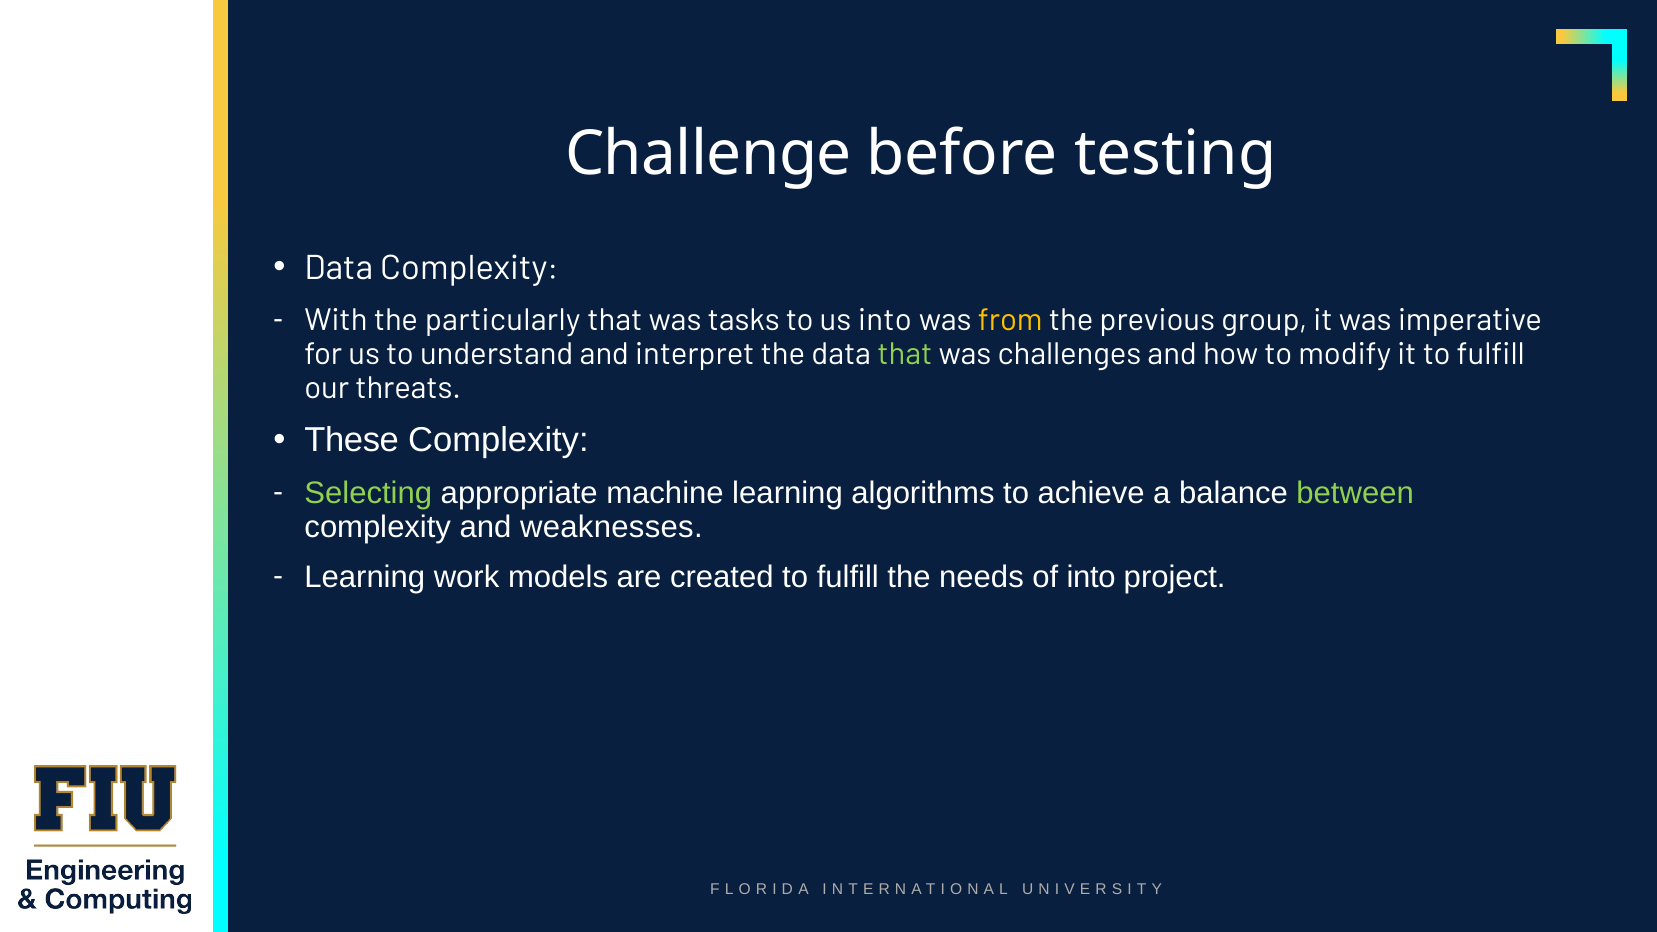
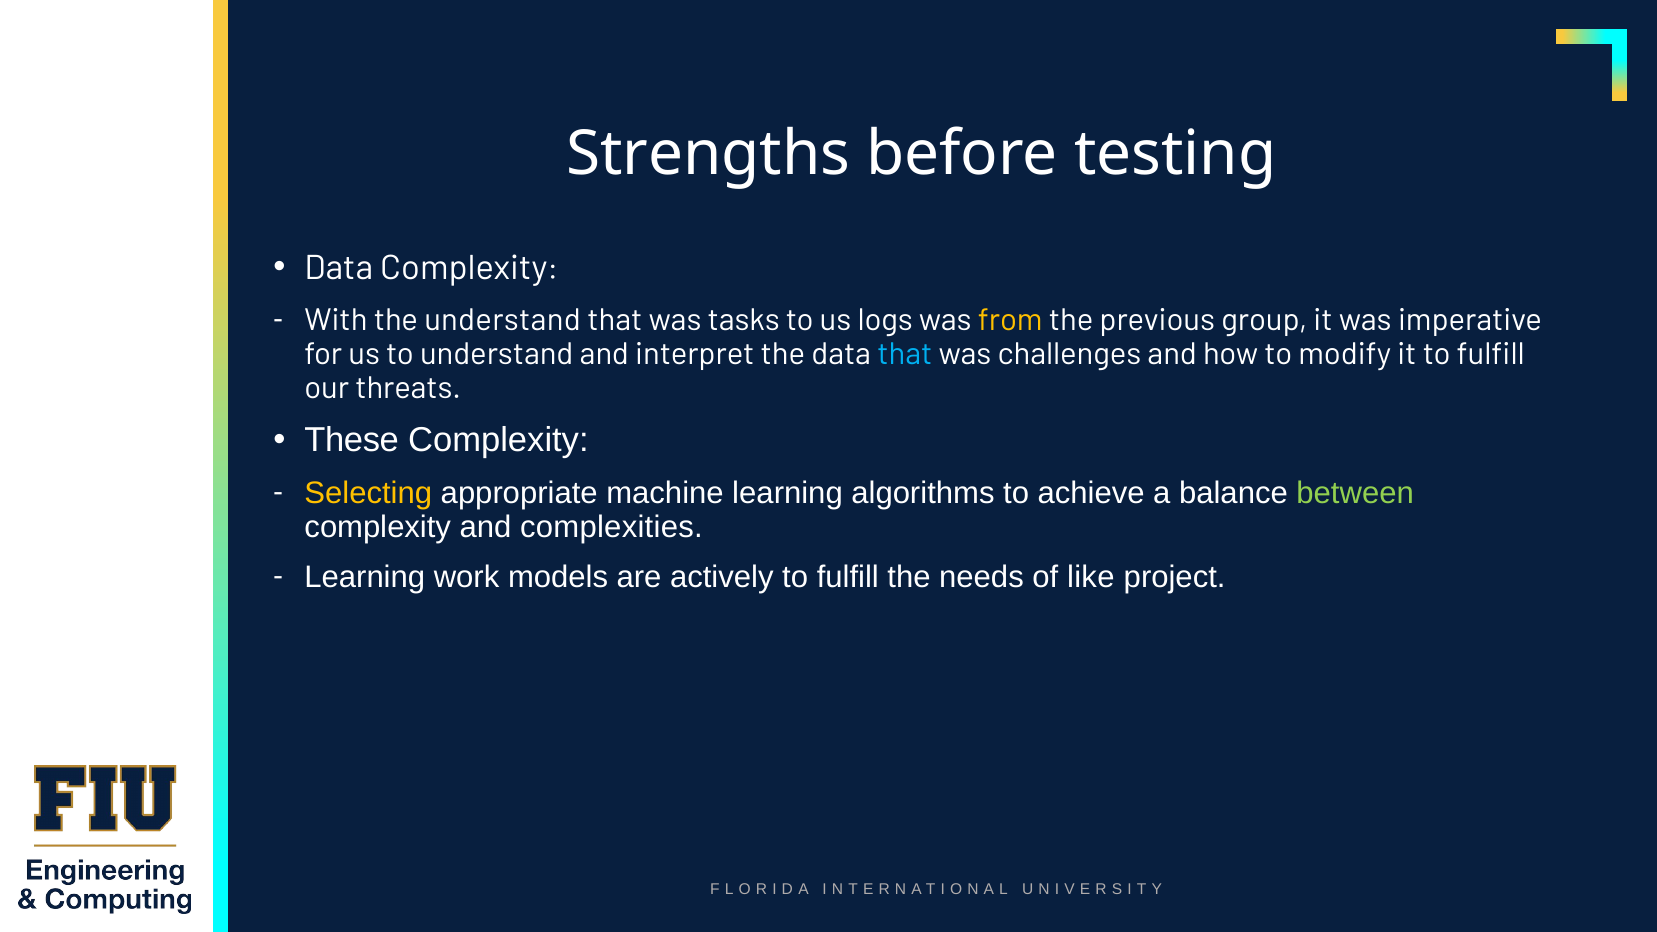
Challenge: Challenge -> Strengths
the particularly: particularly -> understand
us into: into -> logs
that at (905, 354) colour: light green -> light blue
Selecting colour: light green -> yellow
weaknesses: weaknesses -> complexities
created: created -> actively
of into: into -> like
